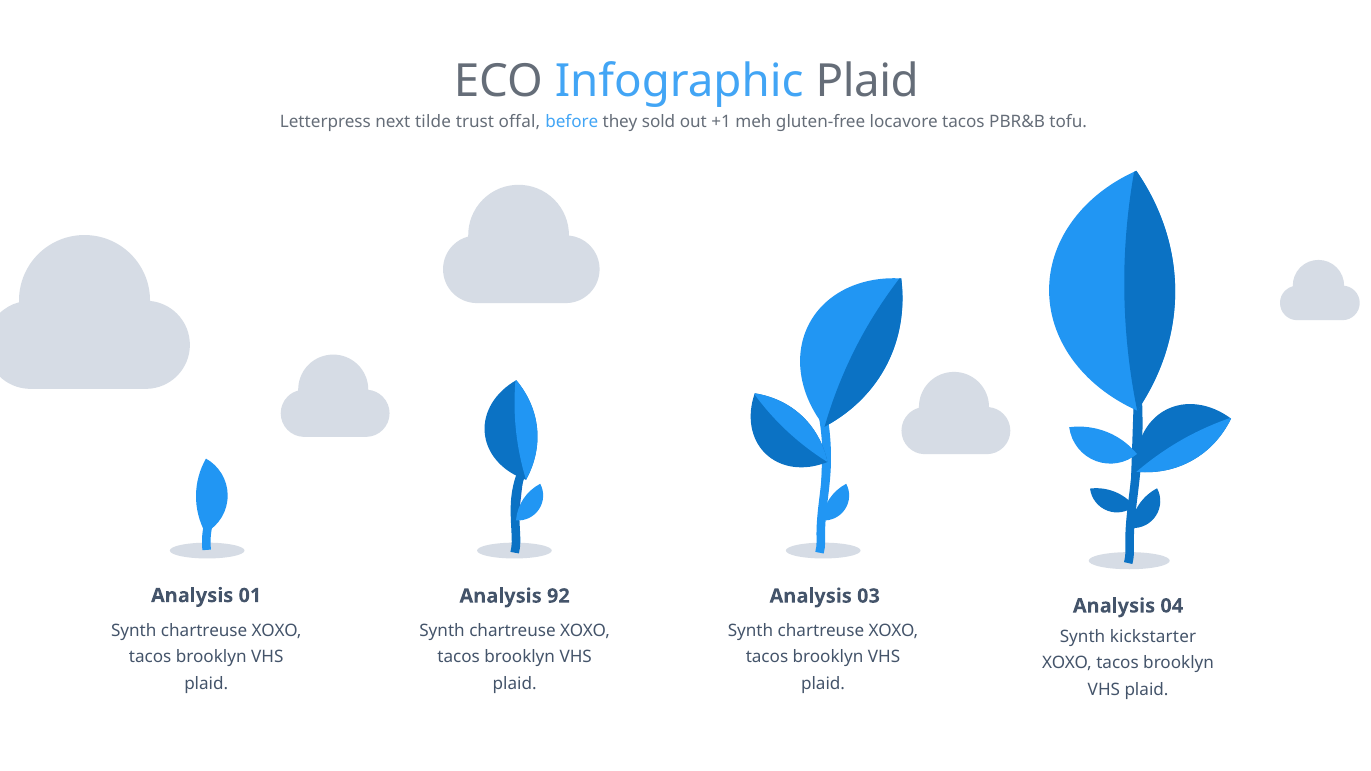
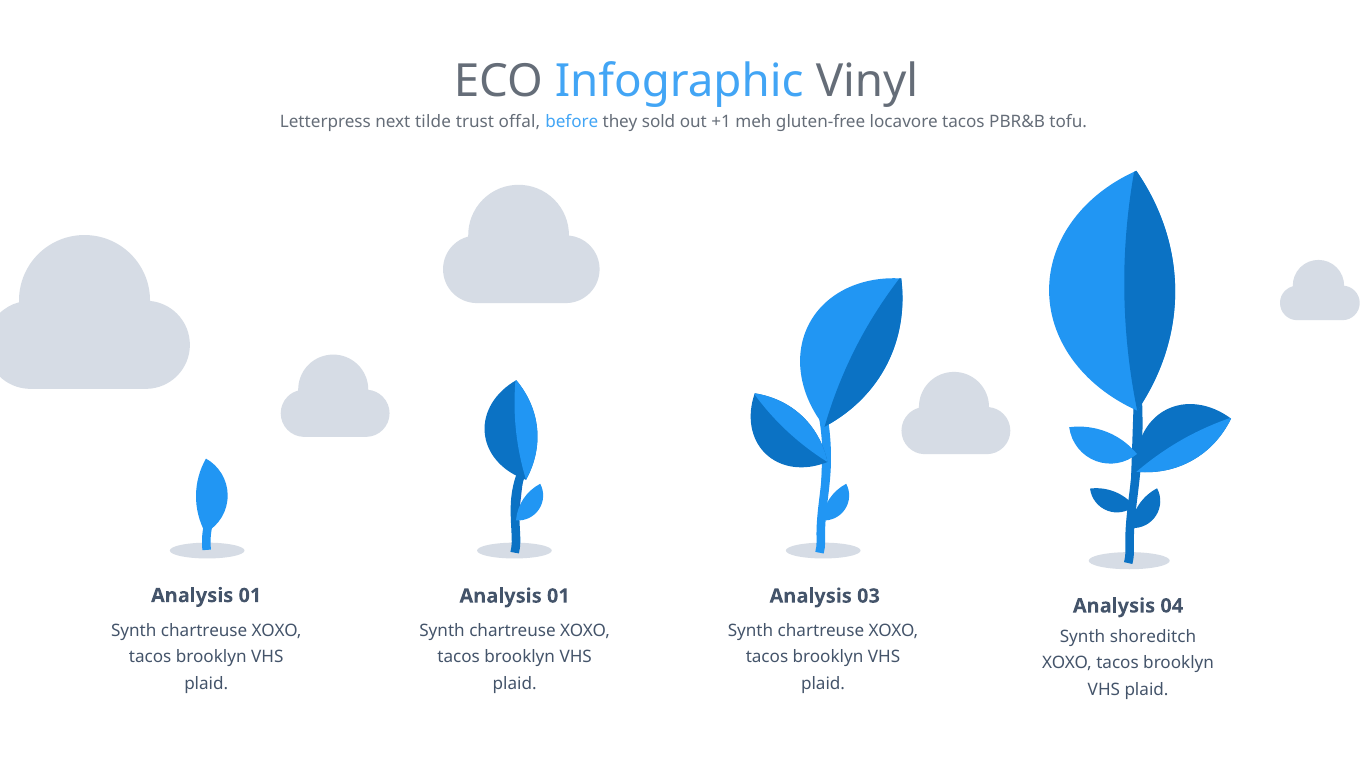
Infographic Plaid: Plaid -> Vinyl
92 at (558, 596): 92 -> 01
kickstarter: kickstarter -> shoreditch
